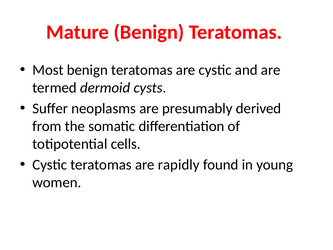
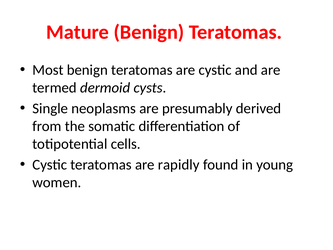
Suffer: Suffer -> Single
